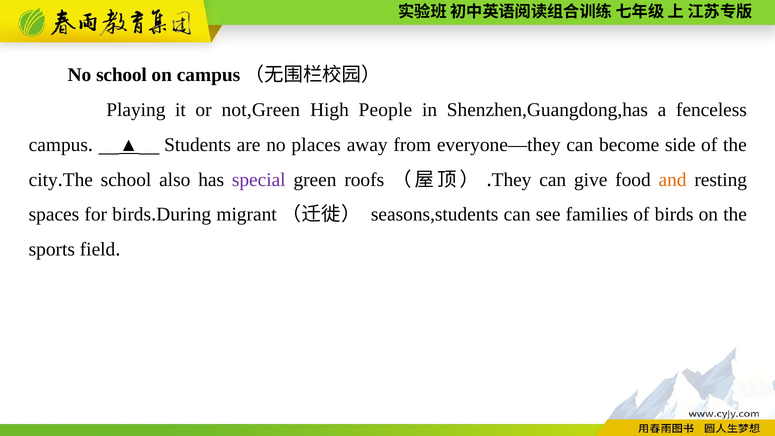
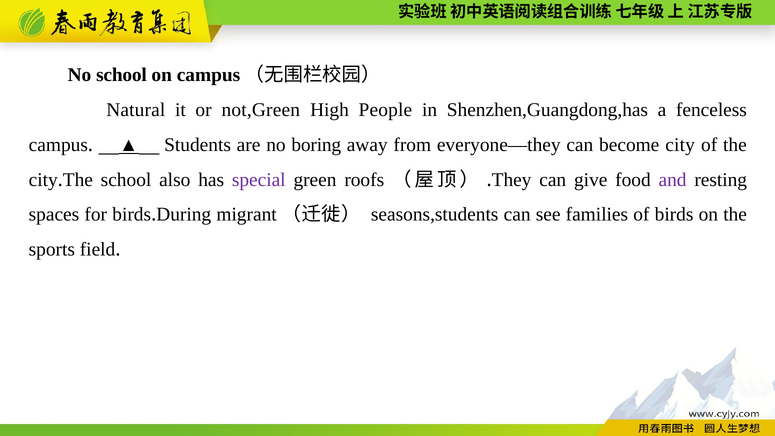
Playing: Playing -> Natural
places: places -> boring
become side: side -> city
and colour: orange -> purple
